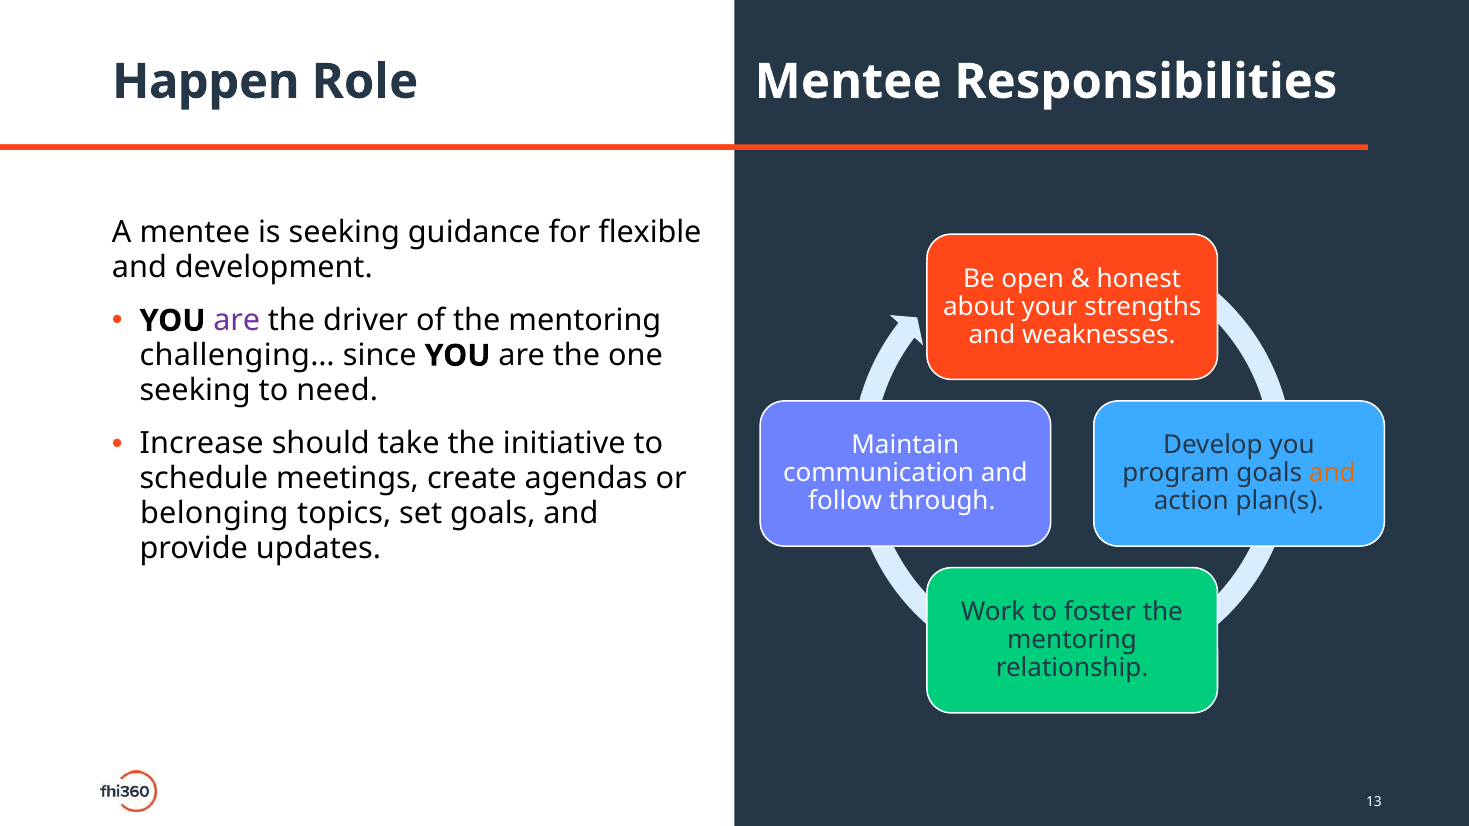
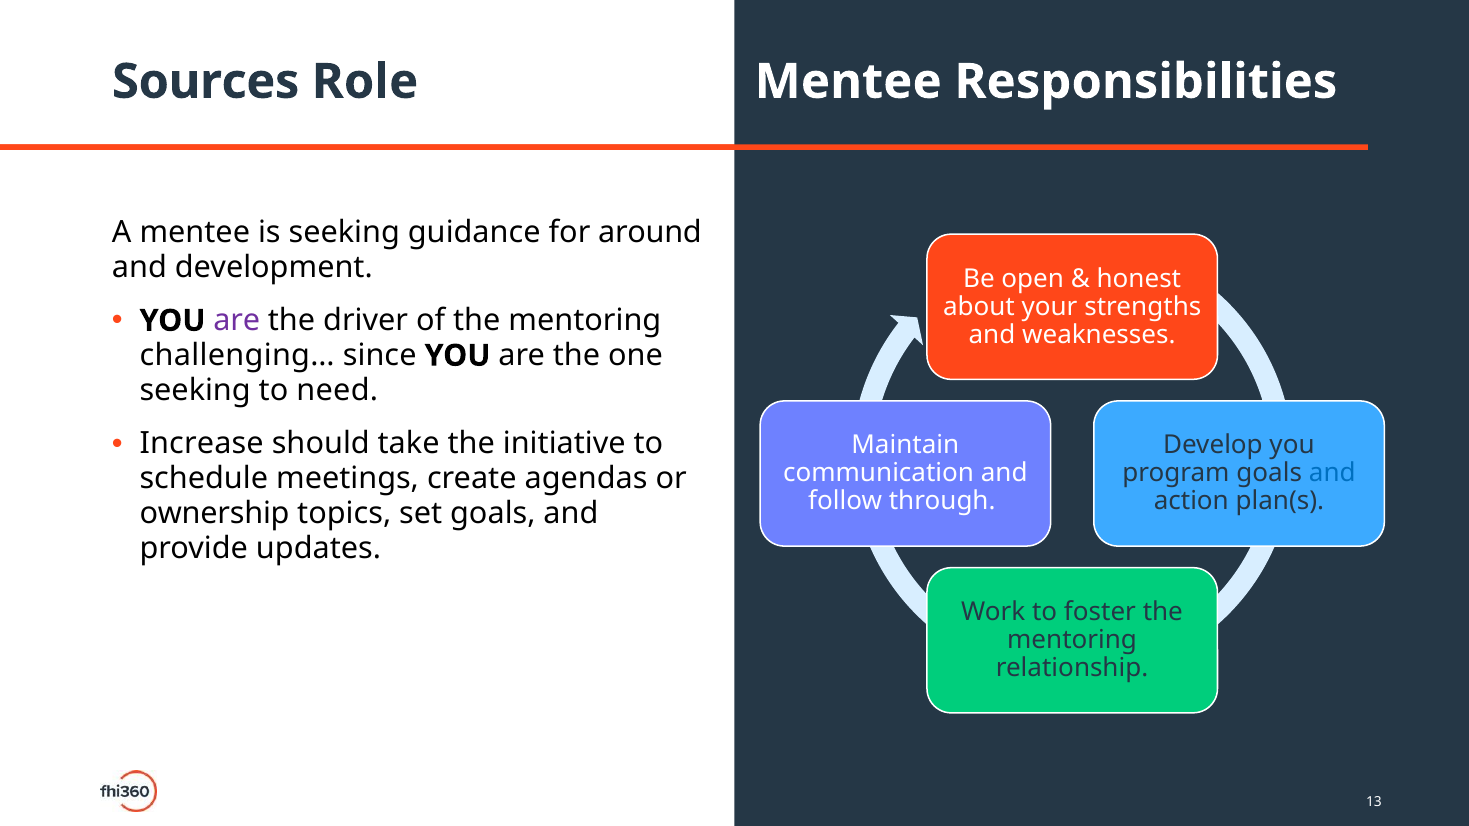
Happen: Happen -> Sources
flexible: flexible -> around
and at (1332, 473) colour: orange -> blue
belonging: belonging -> ownership
